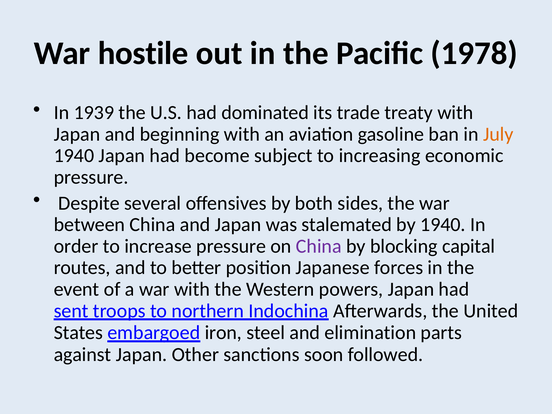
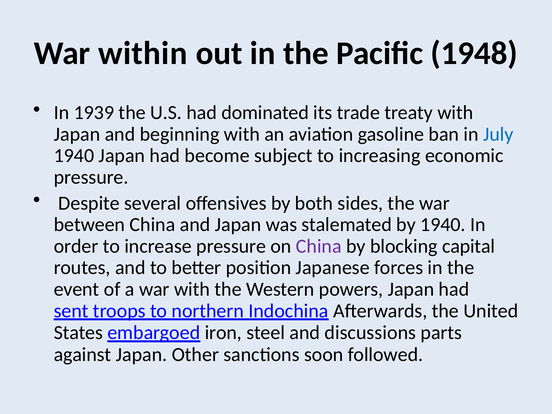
hostile: hostile -> within
1978: 1978 -> 1948
July colour: orange -> blue
elimination: elimination -> discussions
